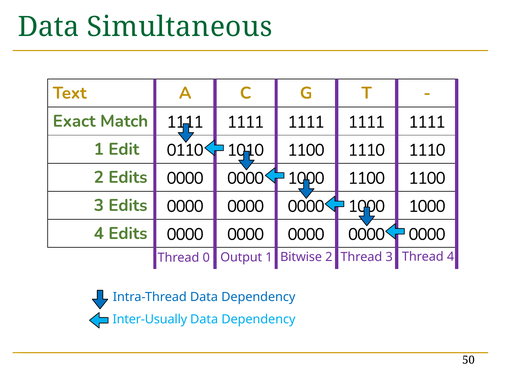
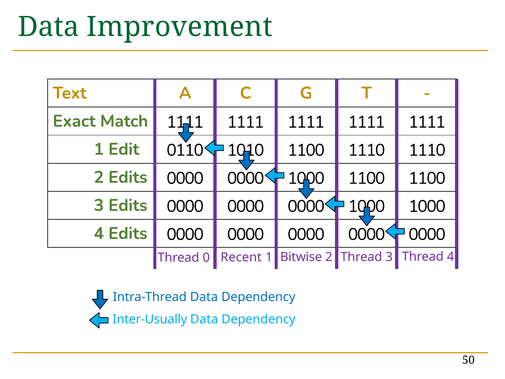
Simultaneous: Simultaneous -> Improvement
Output: Output -> Recent
